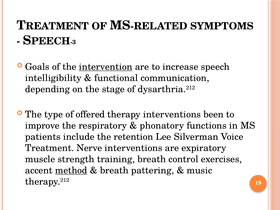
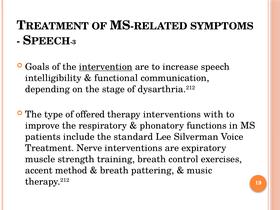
been: been -> with
retention: retention -> standard
method underline: present -> none
